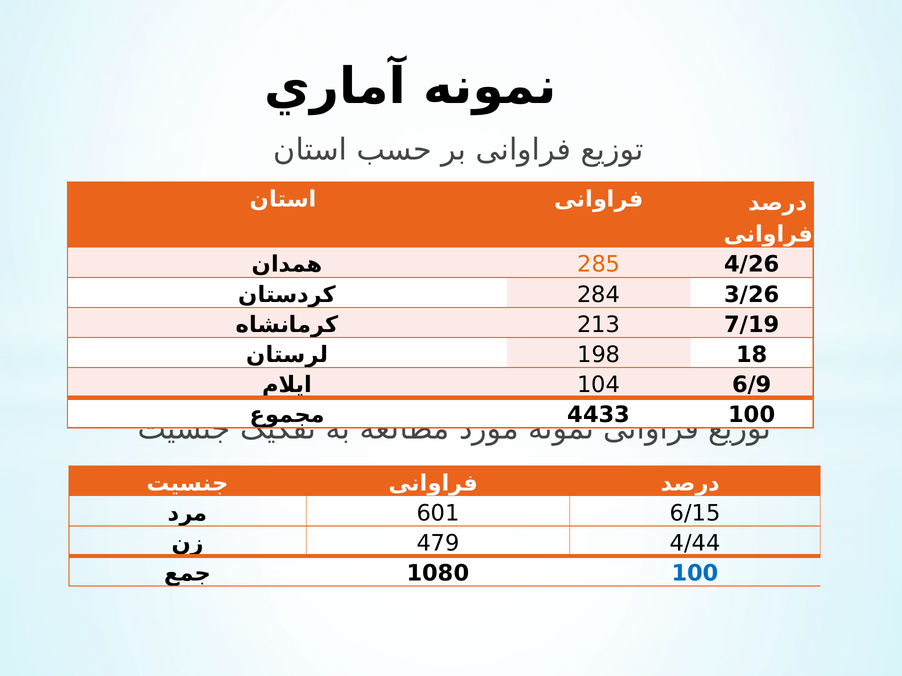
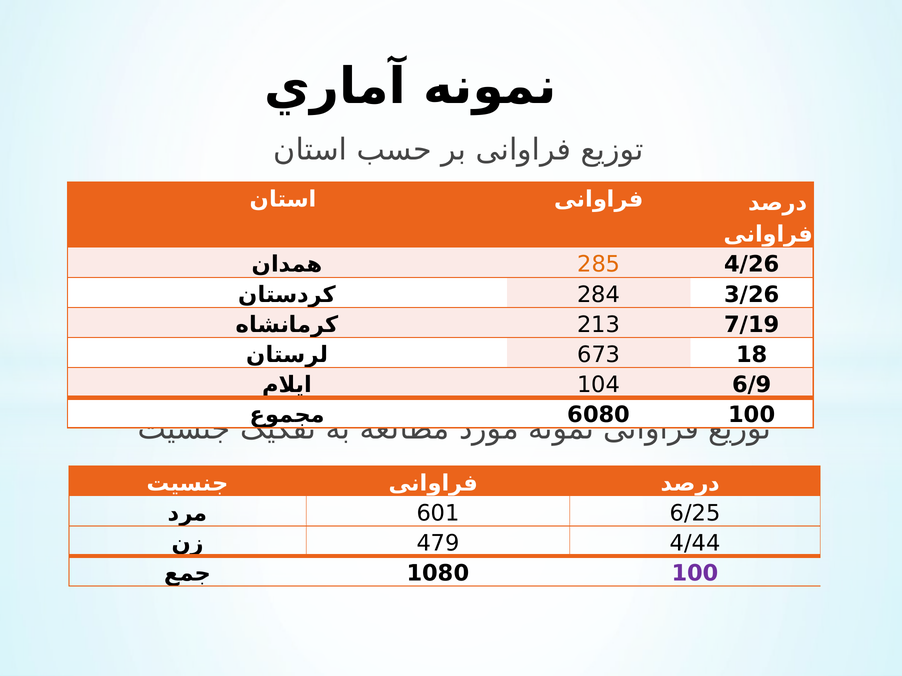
198: 198 -> 673
4433: 4433 -> 6080
6/15: 6/15 -> 6/25
100 at (695, 574) colour: blue -> purple
